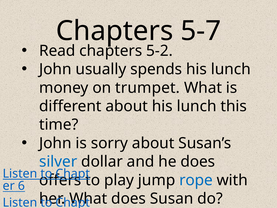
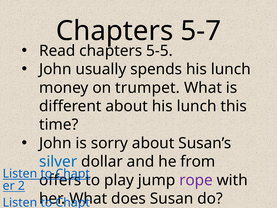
5-2: 5-2 -> 5-5
he does: does -> from
rope colour: blue -> purple
6 at (21, 186): 6 -> 2
